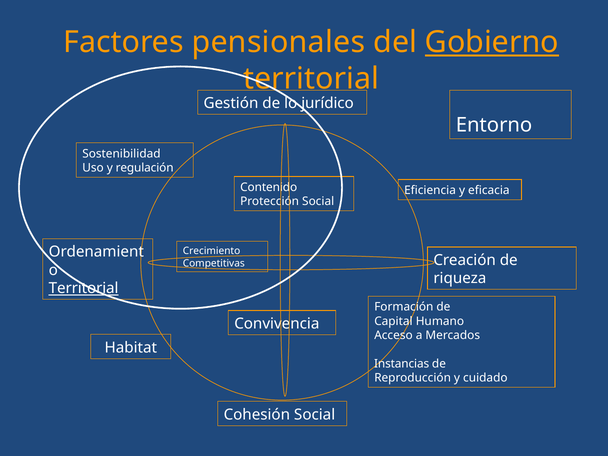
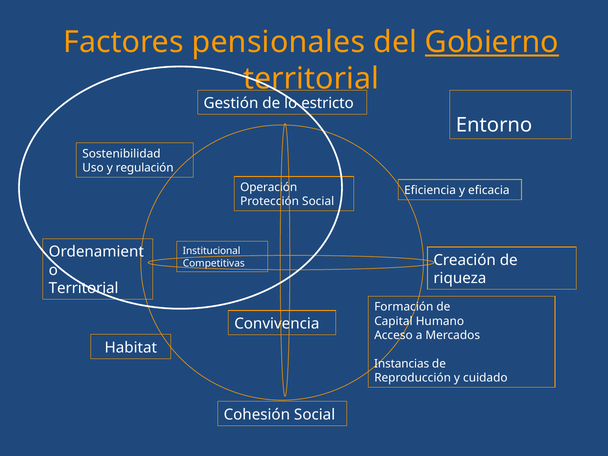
jurídico: jurídico -> estricto
Contenido: Contenido -> Operación
Crecimiento: Crecimiento -> Institucional
Territorial at (84, 288) underline: present -> none
